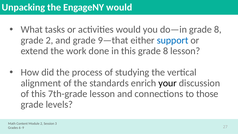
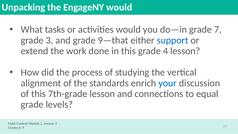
do—in grade 8: 8 -> 7
grade 2: 2 -> 3
this grade 8: 8 -> 4
your colour: black -> blue
those: those -> equal
